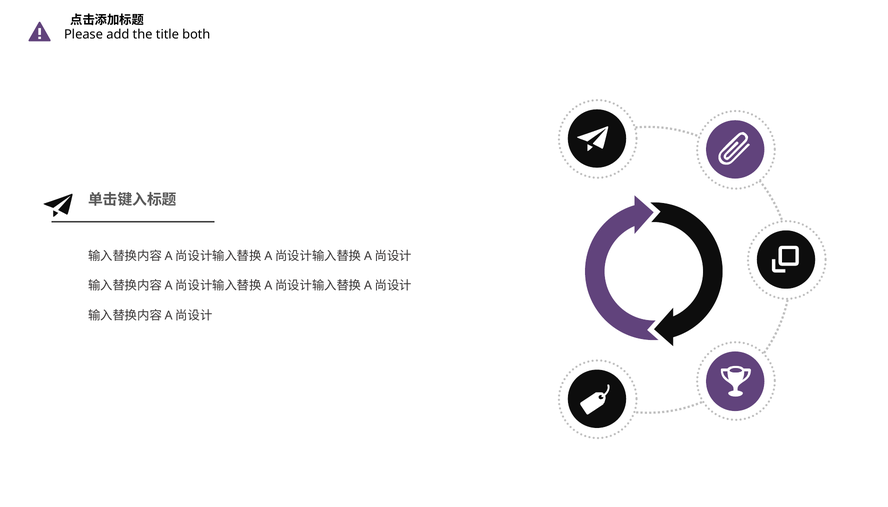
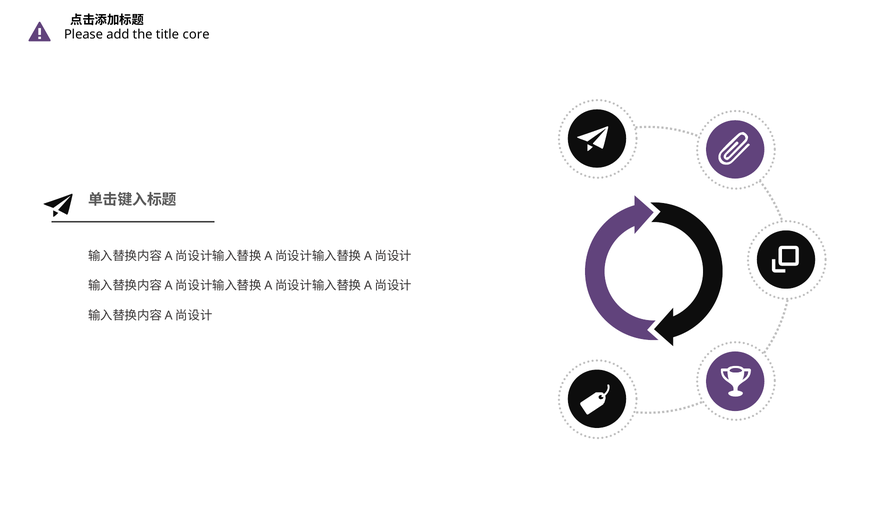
both: both -> core
